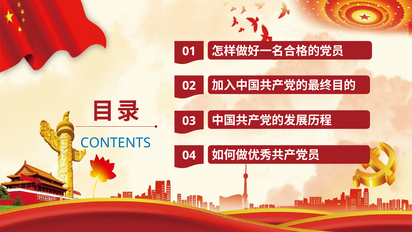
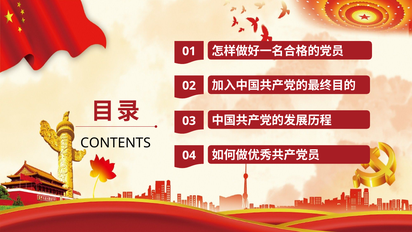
CONTENTS colour: blue -> black
